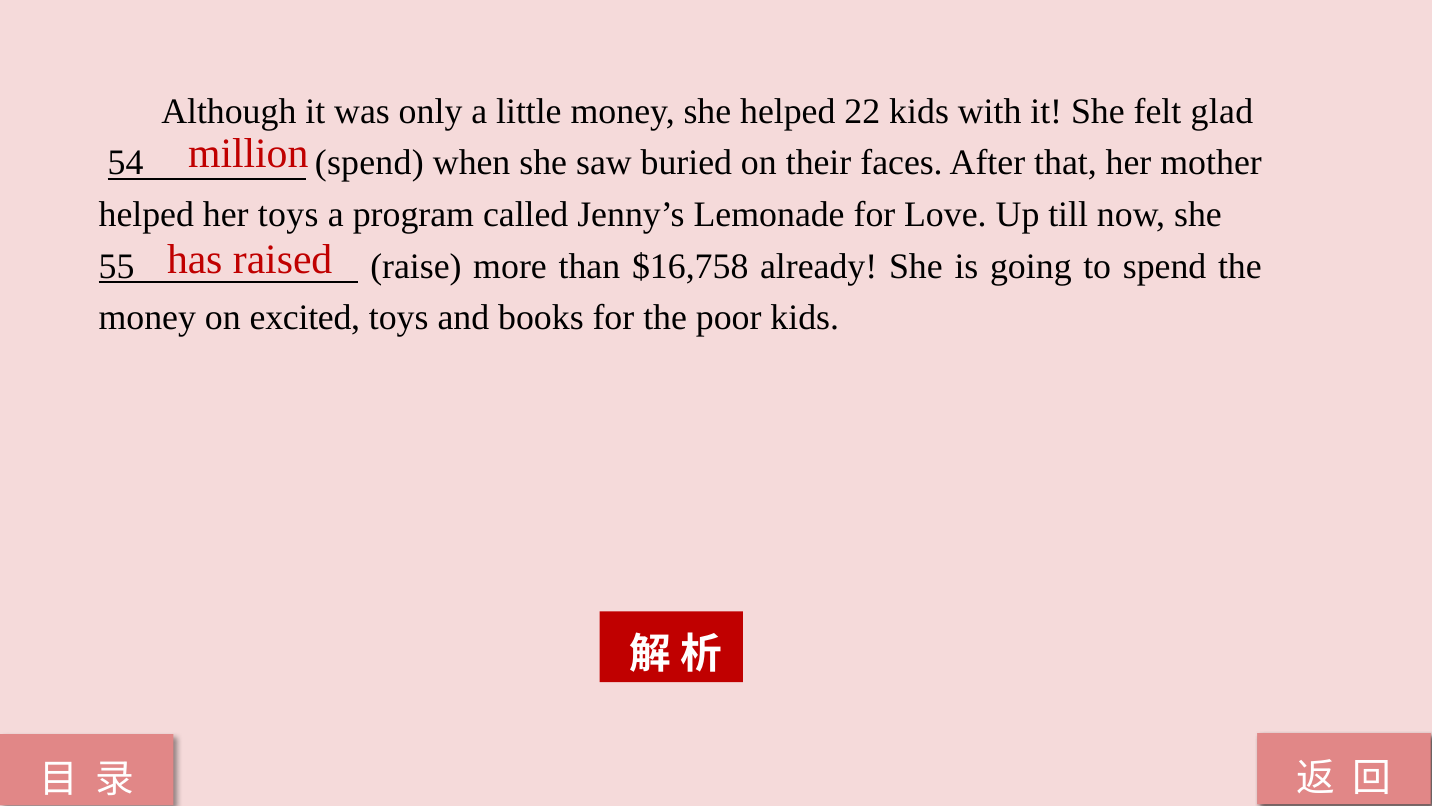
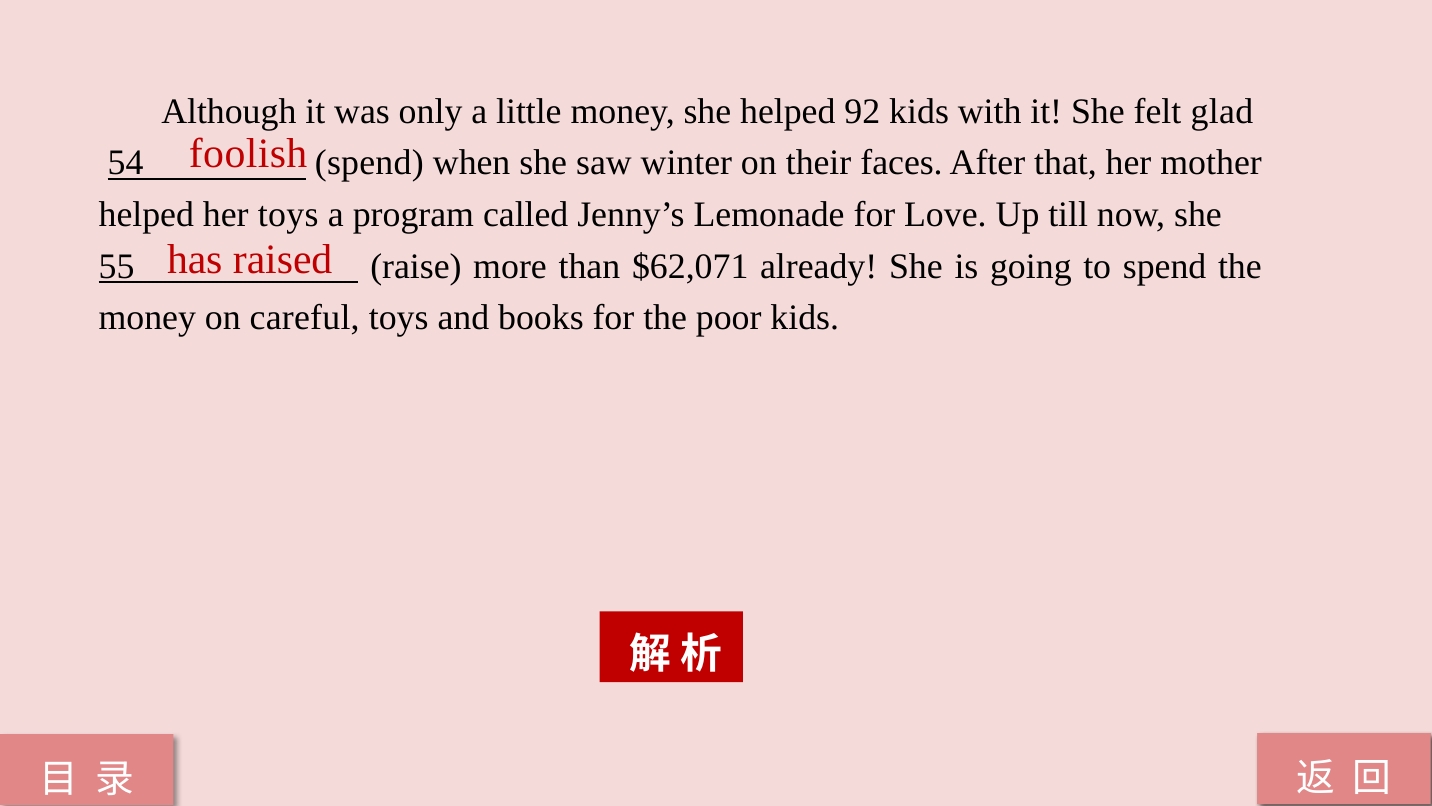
22: 22 -> 92
million: million -> foolish
buried: buried -> winter
$16,758: $16,758 -> $62,071
excited: excited -> careful
